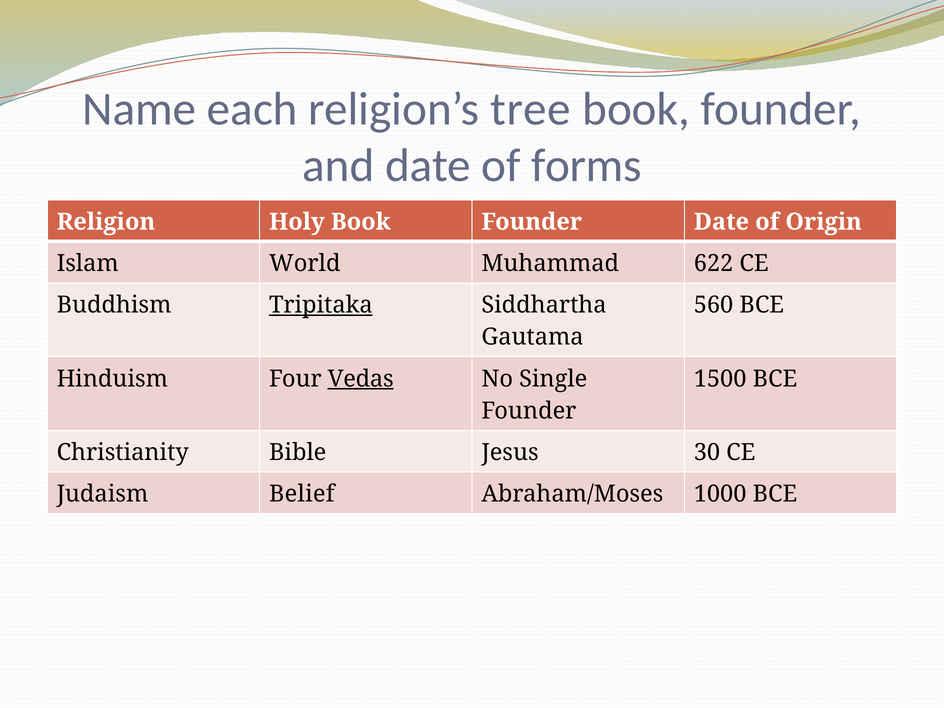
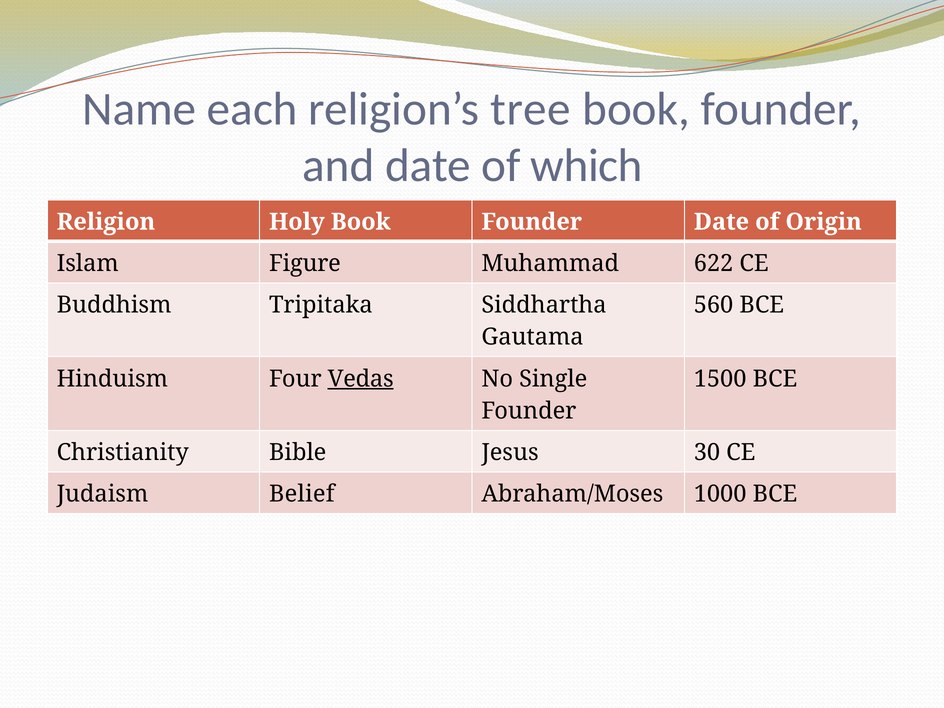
forms: forms -> which
World: World -> Figure
Tripitaka underline: present -> none
